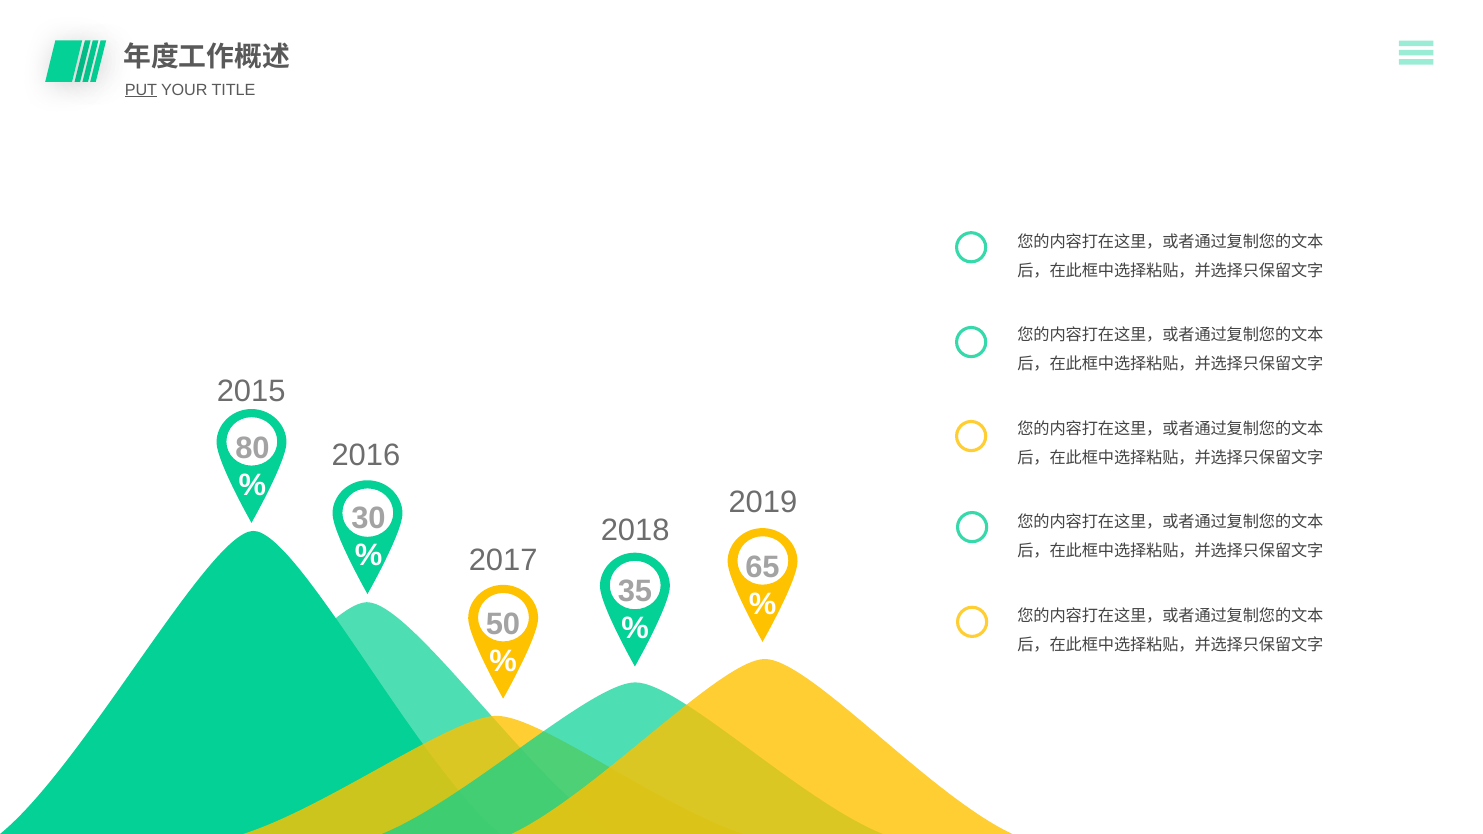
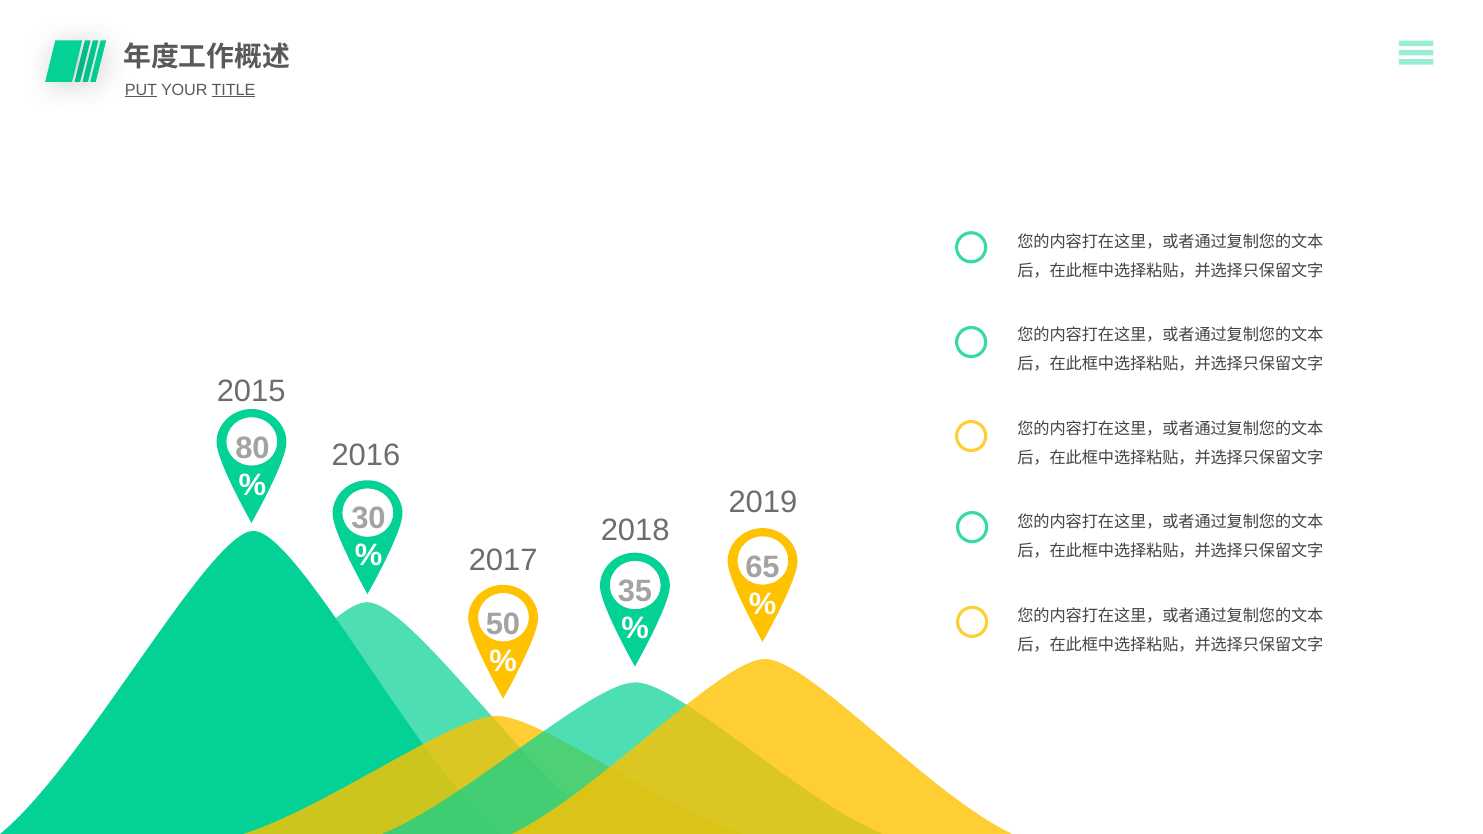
TITLE underline: none -> present
